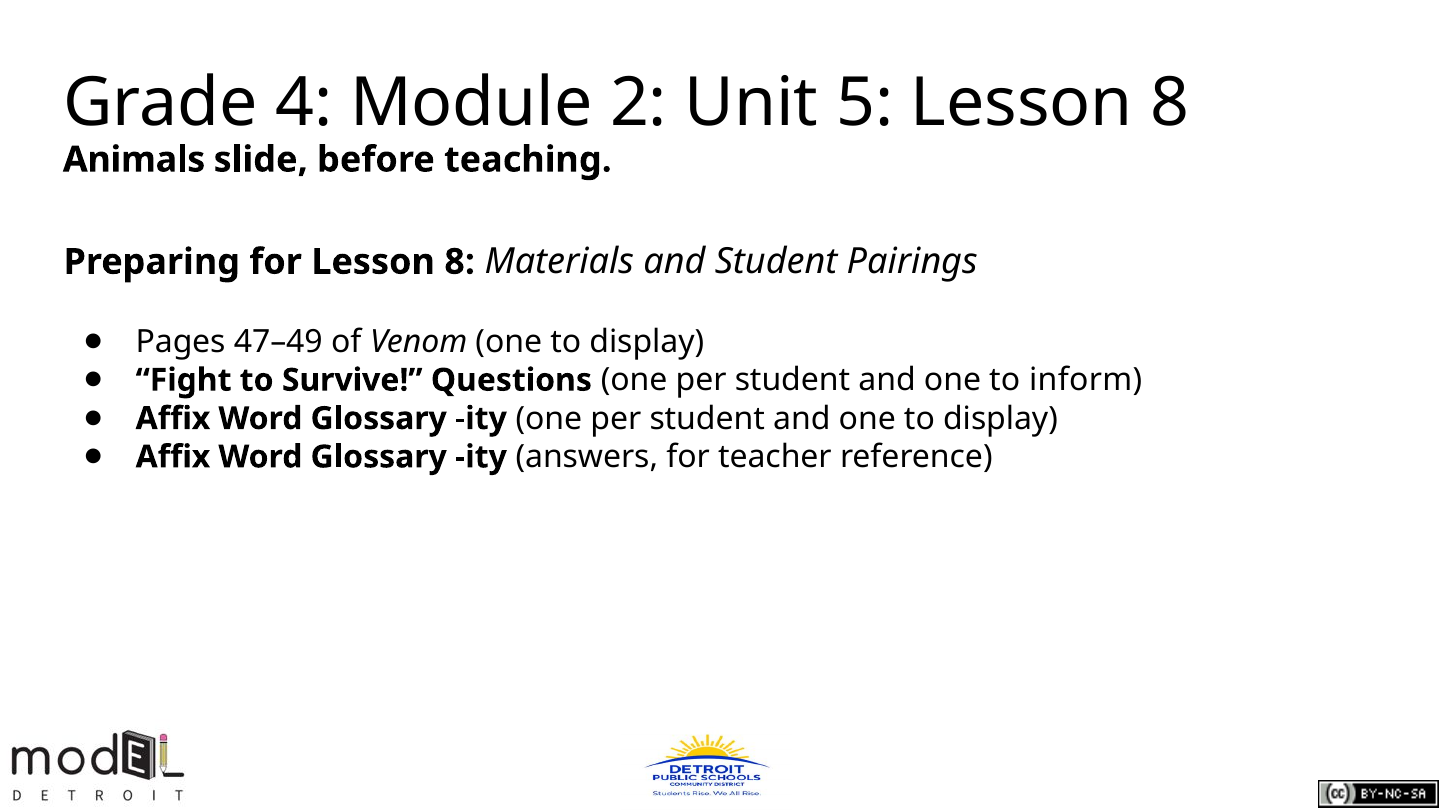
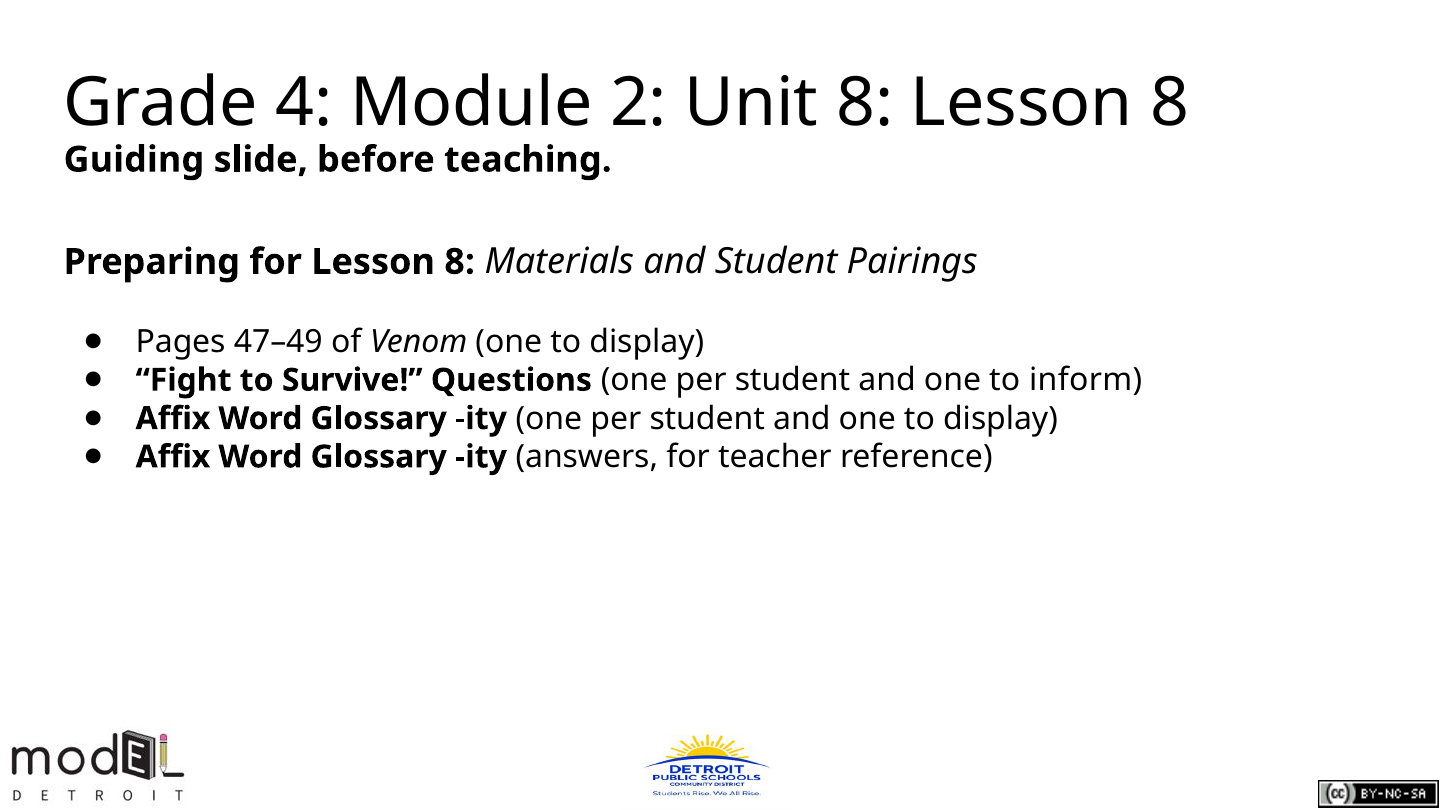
Unit 5: 5 -> 8
Animals: Animals -> Guiding
